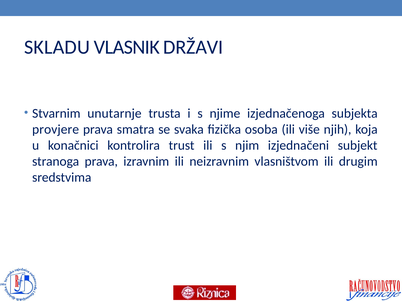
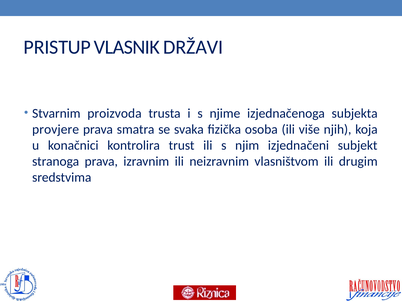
SKLADU: SKLADU -> PRISTUP
unutarnje: unutarnje -> proizvoda
